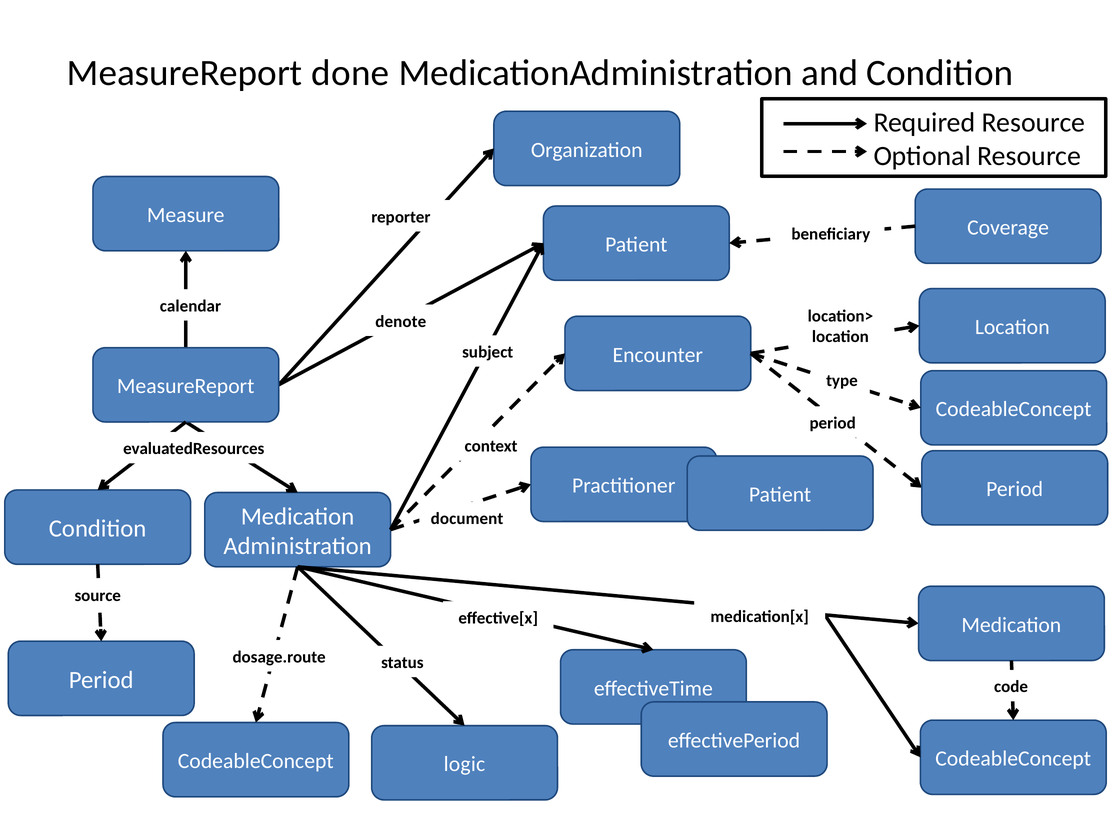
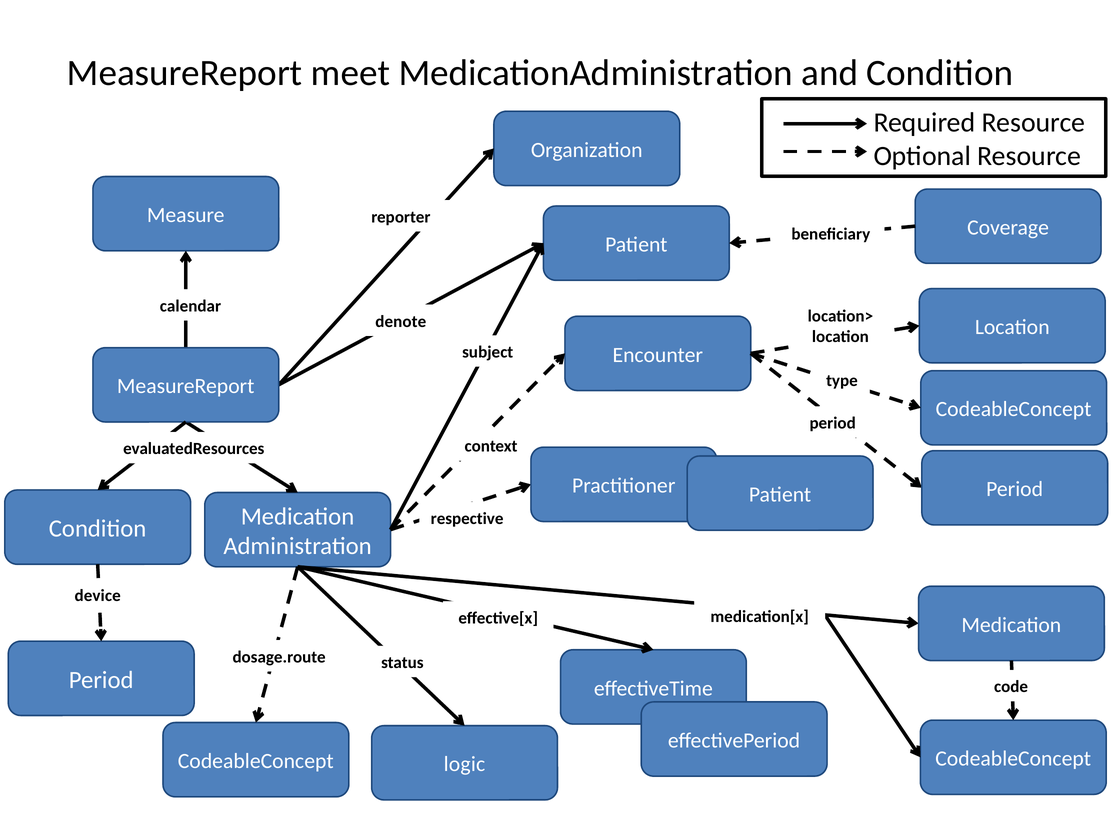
done: done -> meet
document: document -> respective
source: source -> device
